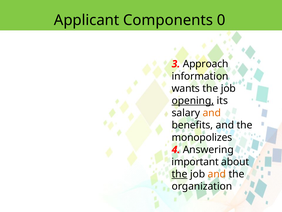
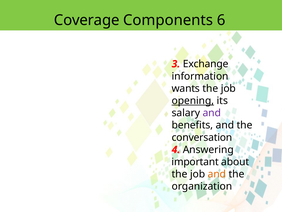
Applicant: Applicant -> Coverage
0: 0 -> 6
Approach: Approach -> Exchange
and at (212, 113) colour: orange -> purple
monopolizes: monopolizes -> conversation
the at (180, 174) underline: present -> none
